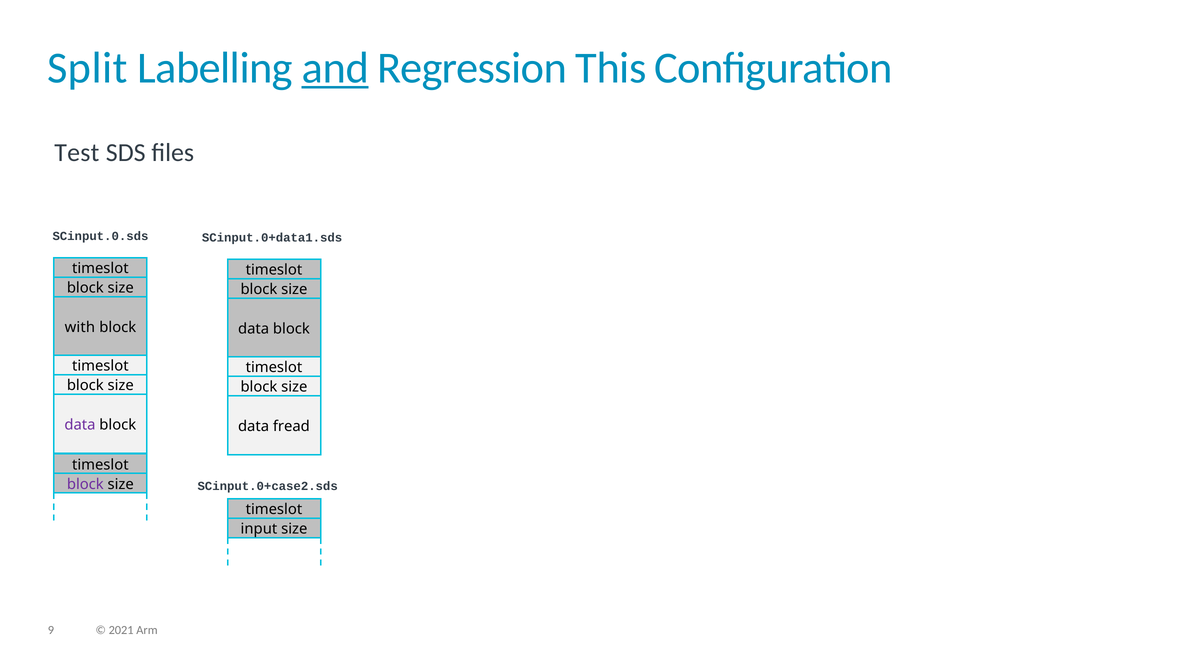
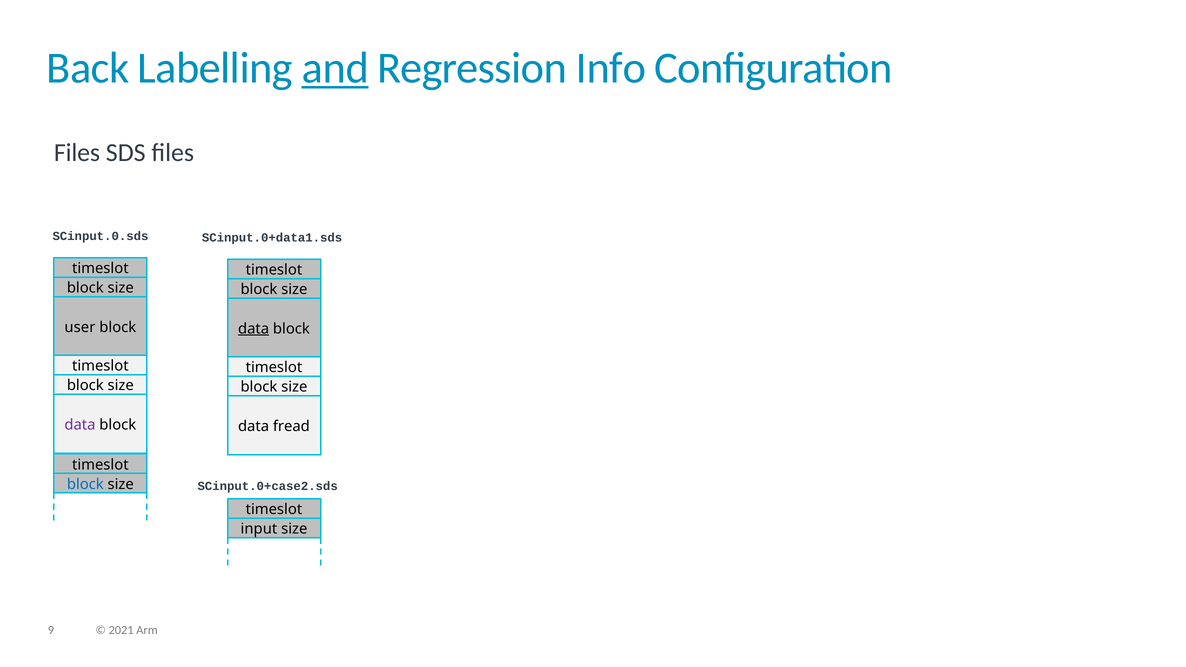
Split: Split -> Back
This: This -> Info
Test at (77, 153): Test -> Files
with: with -> user
data at (254, 329) underline: none -> present
block at (85, 484) colour: purple -> blue
